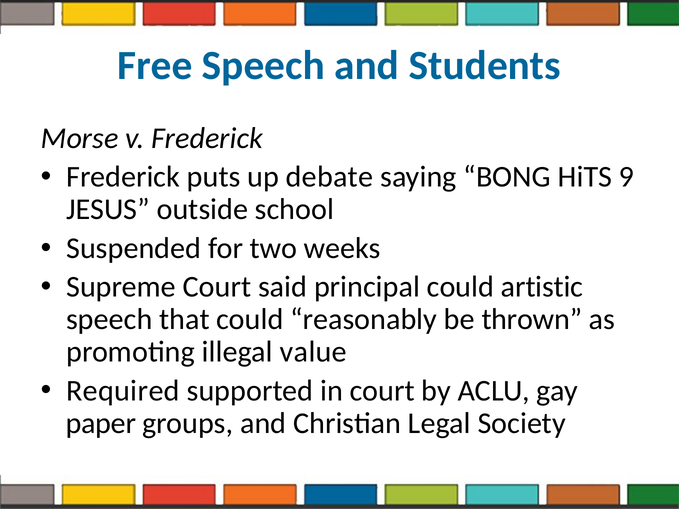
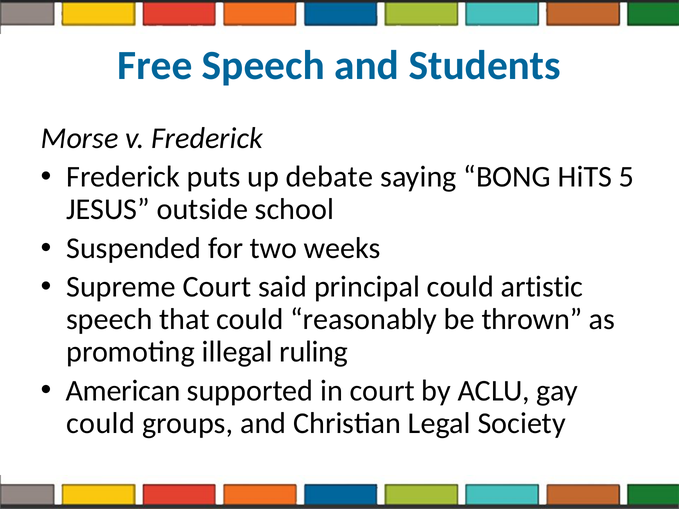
9: 9 -> 5
value: value -> ruling
Required: Required -> American
paper at (101, 423): paper -> could
